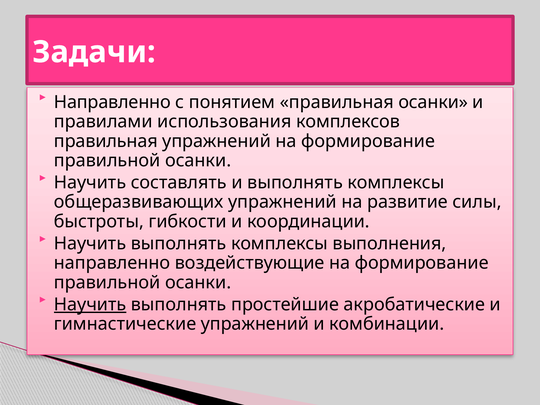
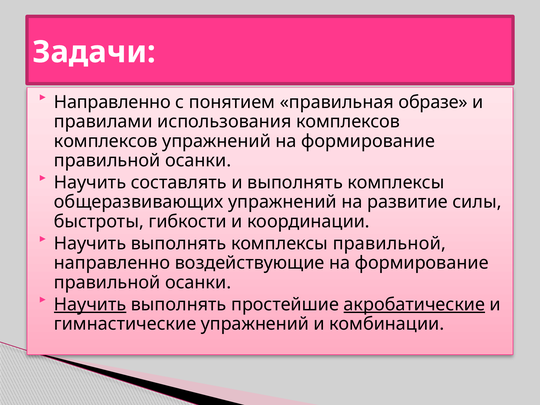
правильная осанки: осанки -> образе
правильная at (106, 141): правильная -> комплексов
комплексы выполнения: выполнения -> правильной
акробатические underline: none -> present
